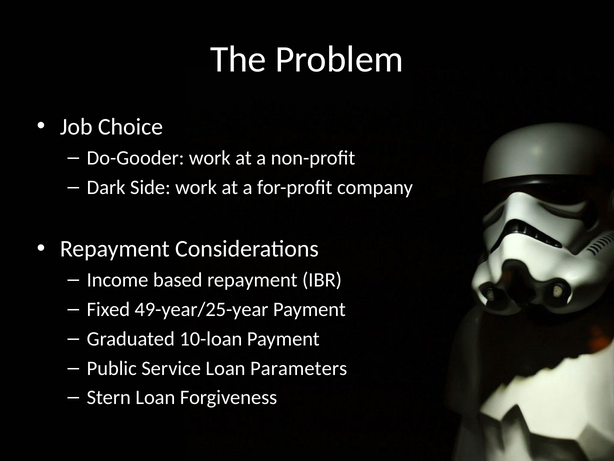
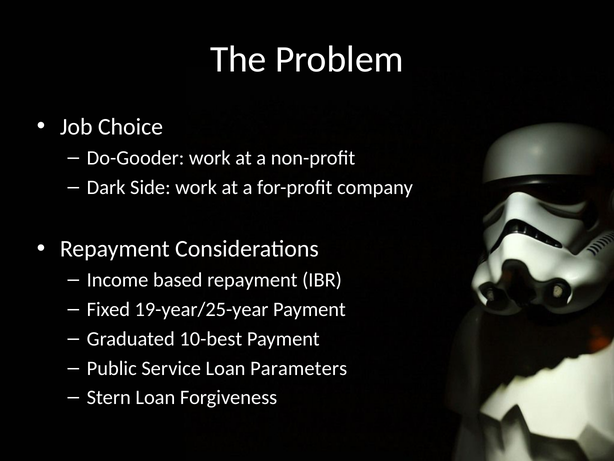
49-year/25-year: 49-year/25-year -> 19-year/25-year
10-loan: 10-loan -> 10-best
